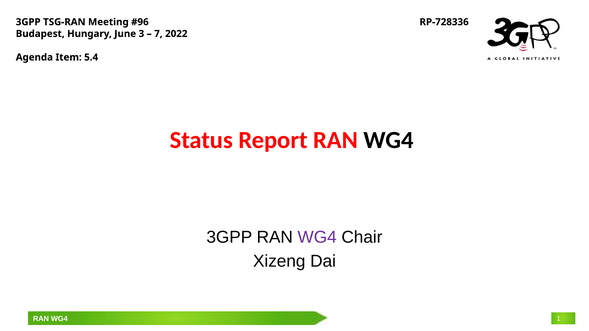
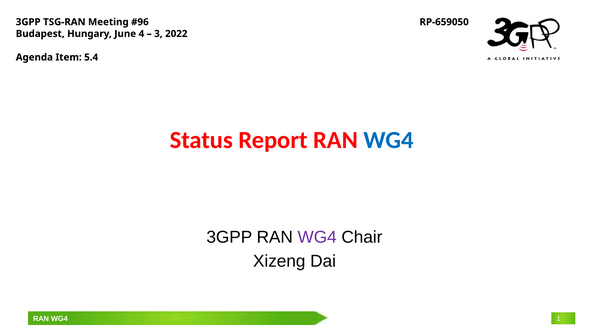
RP‑728336: RP‑728336 -> RP‑659050
3: 3 -> 4
7: 7 -> 3
WG4 at (389, 140) colour: black -> blue
